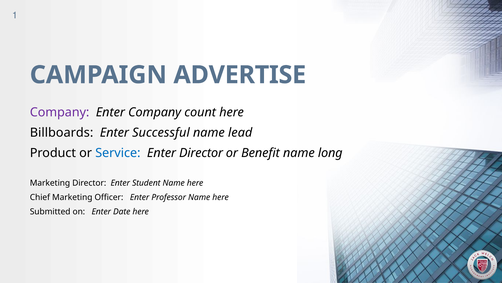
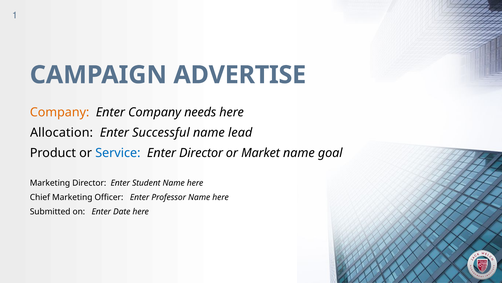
Company at (60, 112) colour: purple -> orange
count: count -> needs
Billboards: Billboards -> Allocation
Benefit: Benefit -> Market
long: long -> goal
